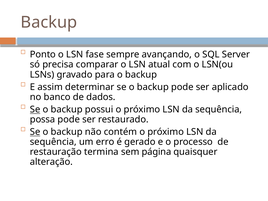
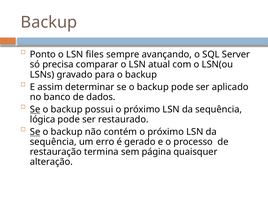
fase: fase -> files
possa: possa -> lógica
